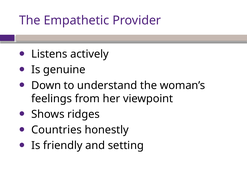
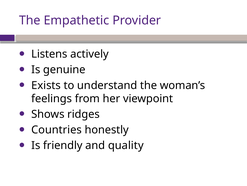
Down: Down -> Exists
setting: setting -> quality
